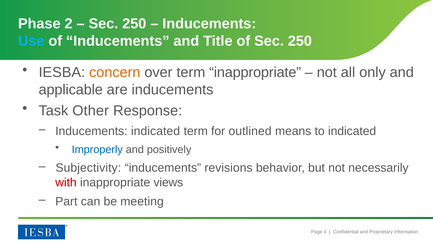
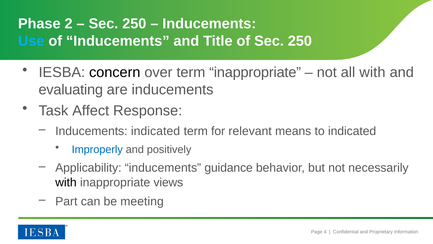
concern colour: orange -> black
all only: only -> with
applicable: applicable -> evaluating
Other: Other -> Affect
outlined: outlined -> relevant
Subjectivity: Subjectivity -> Applicability
revisions: revisions -> guidance
with at (66, 182) colour: red -> black
